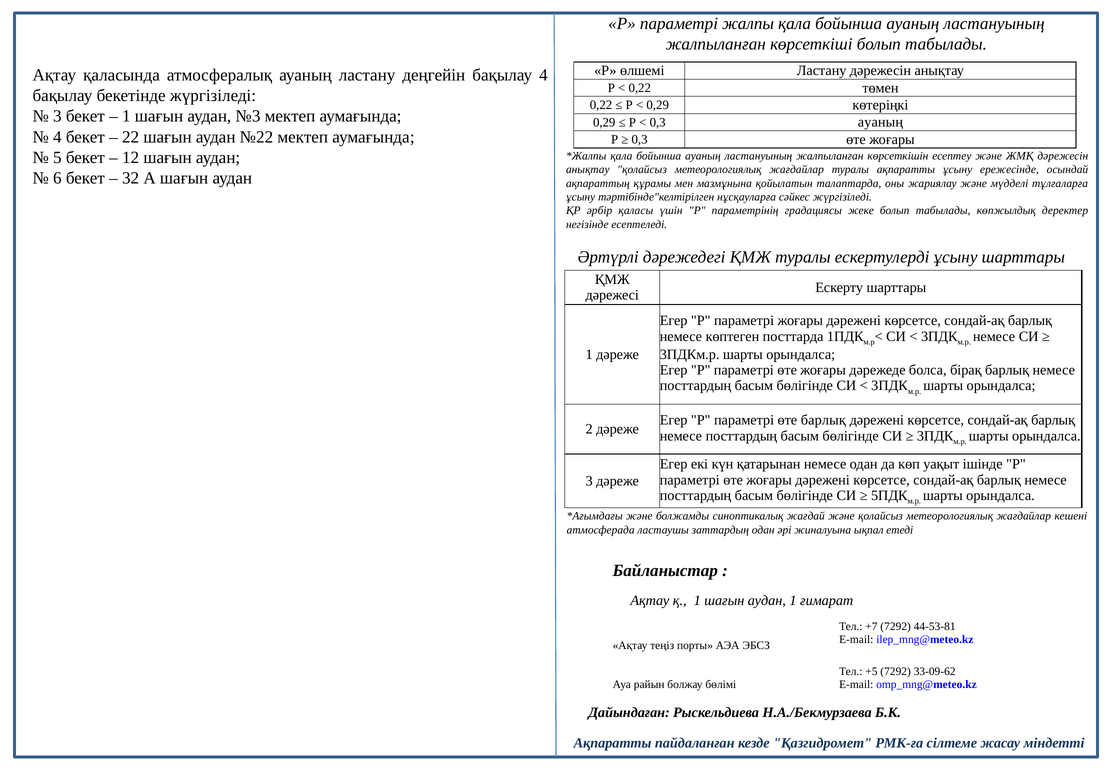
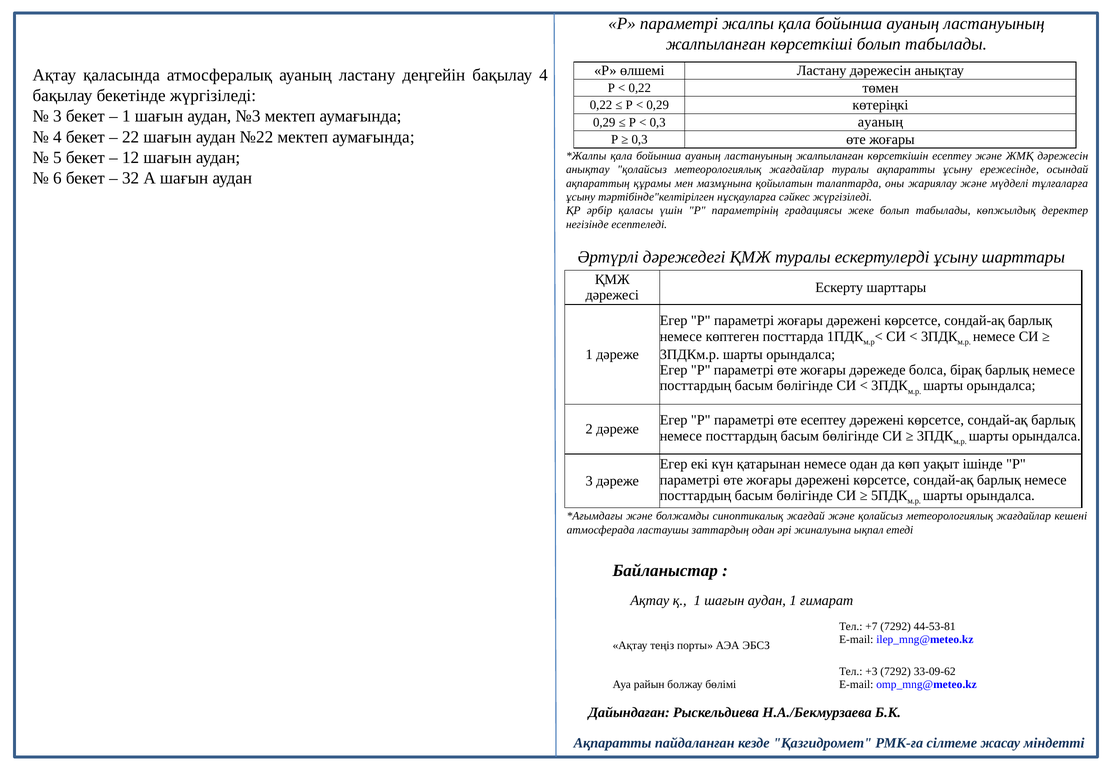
өте барлық: барлық -> есептеу
+5: +5 -> +3
